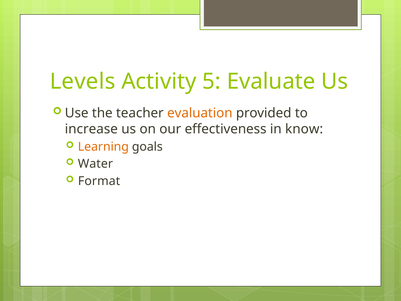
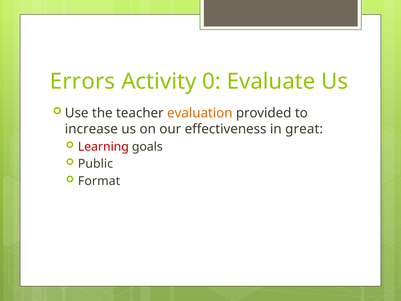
Levels: Levels -> Errors
5: 5 -> 0
know: know -> great
Learning colour: orange -> red
Water: Water -> Public
